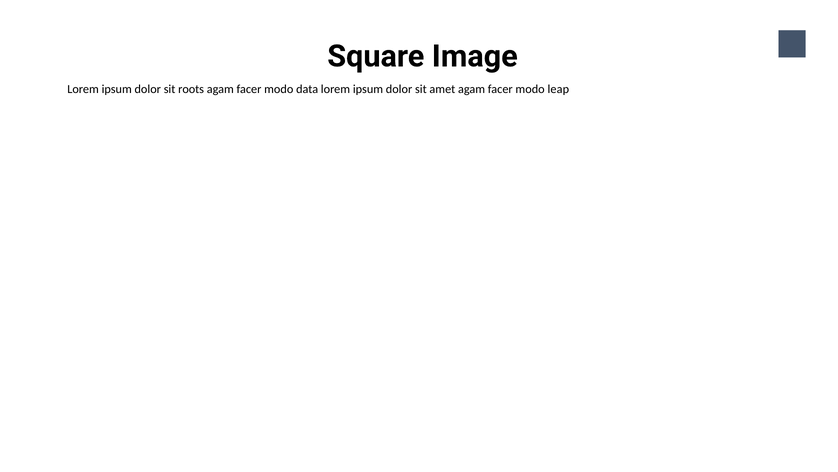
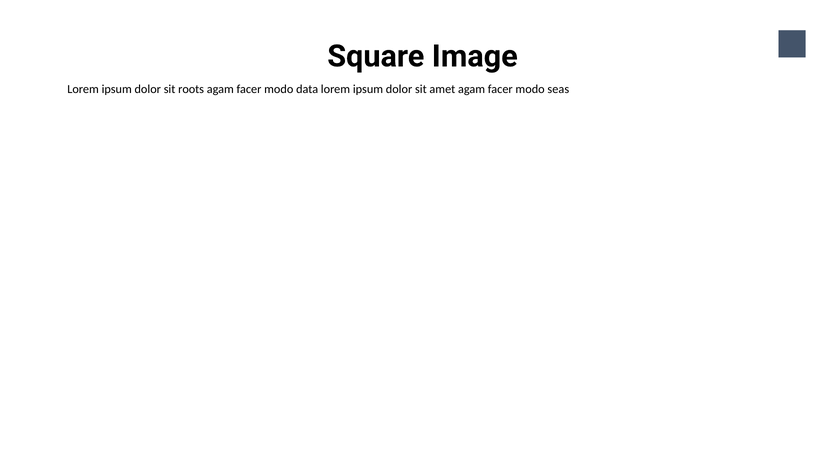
leap: leap -> seas
